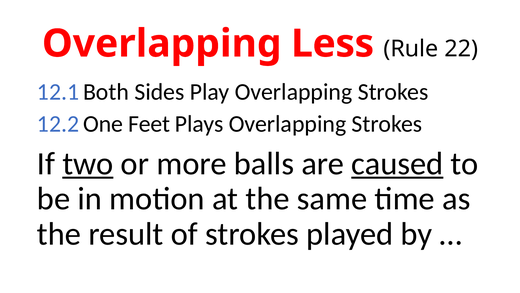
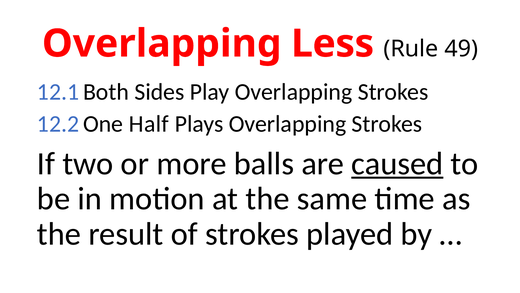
22: 22 -> 49
Feet: Feet -> Half
two underline: present -> none
